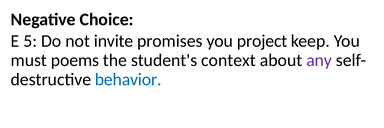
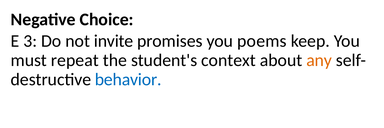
5: 5 -> 3
project: project -> poems
poems: poems -> repeat
any colour: purple -> orange
